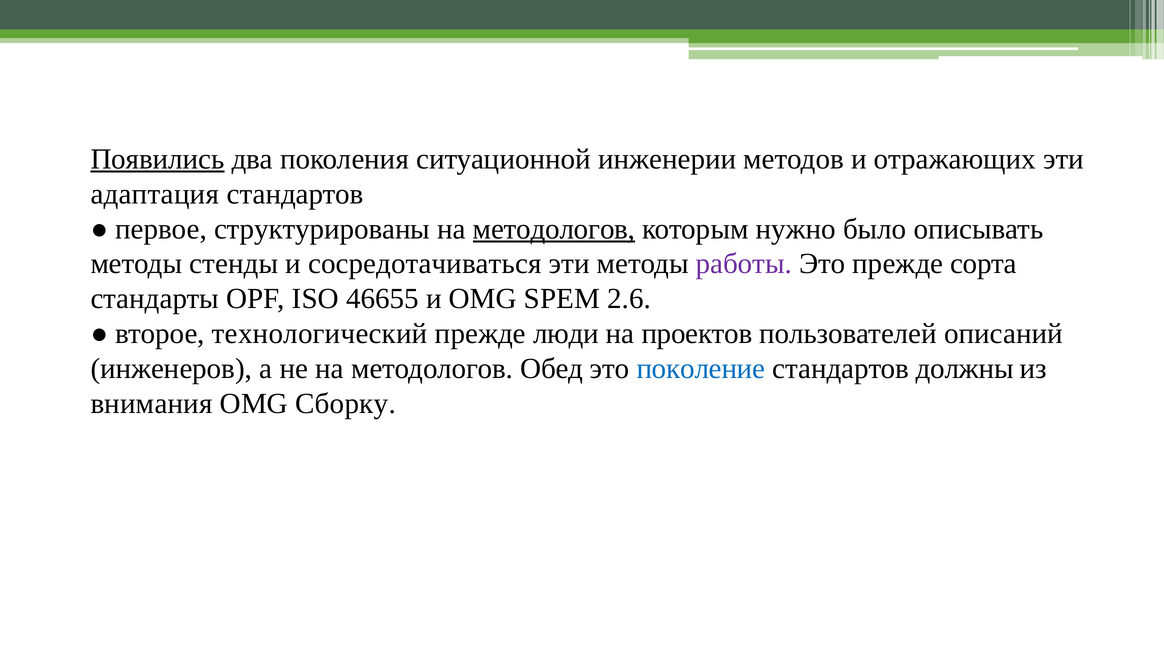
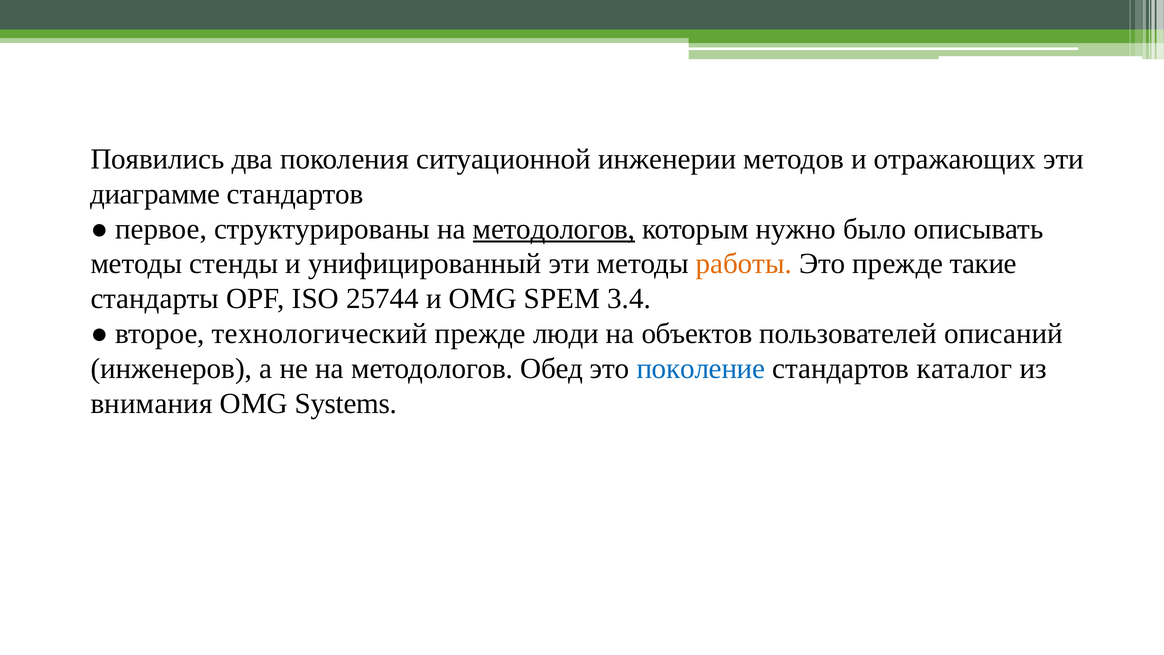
Появились underline: present -> none
адаптация: адаптация -> диаграмме
сосредотачиваться: сосредотачиваться -> унифицированный
работы colour: purple -> orange
сорта: сорта -> такие
46655: 46655 -> 25744
2.6: 2.6 -> 3.4
проектов: проектов -> объектов
должны: должны -> каталог
Сборку: Сборку -> Systems
